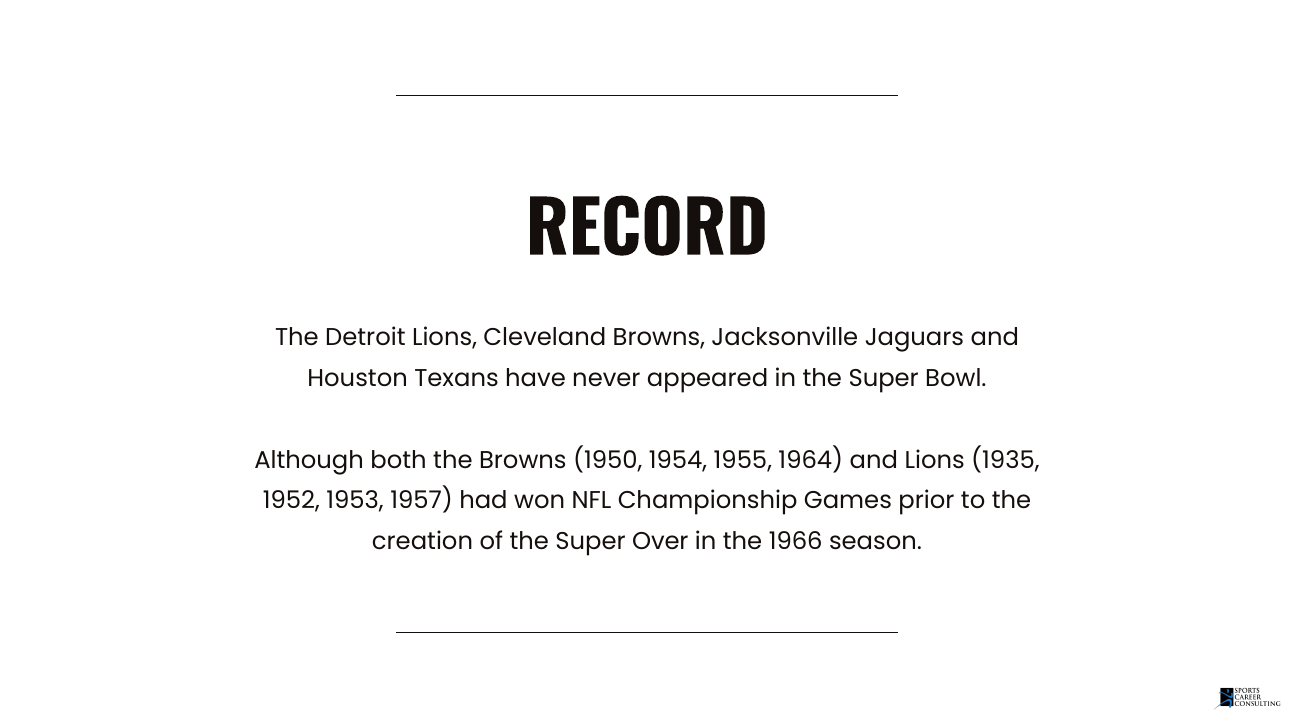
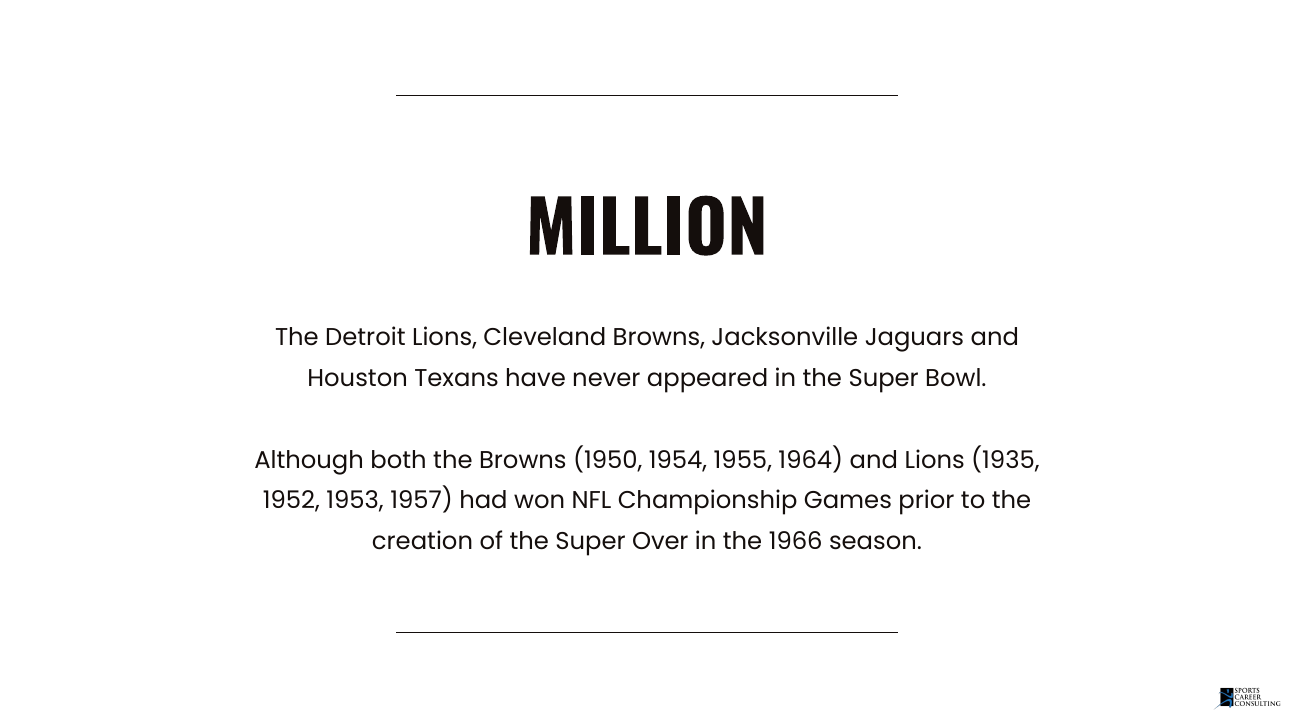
RECORD: RECORD -> MILLION
